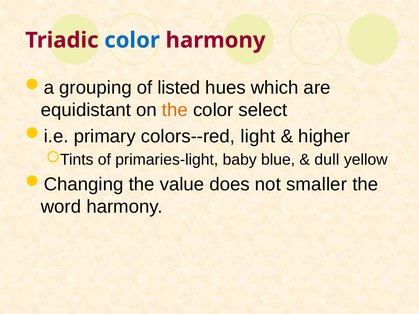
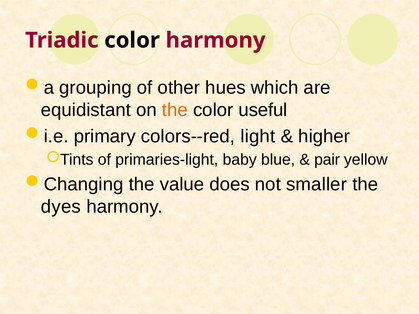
color at (132, 40) colour: blue -> black
listed: listed -> other
select: select -> useful
dull: dull -> pair
word: word -> dyes
